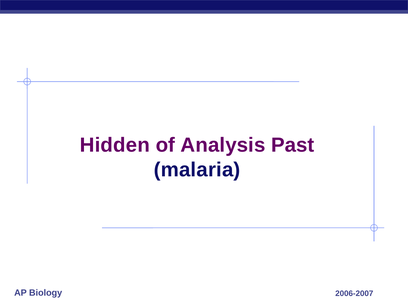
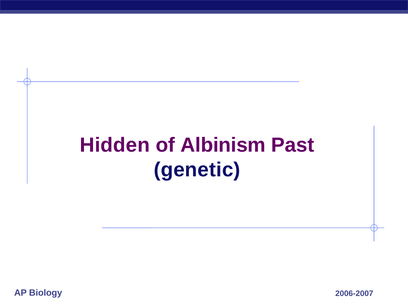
Analysis: Analysis -> Albinism
malaria: malaria -> genetic
